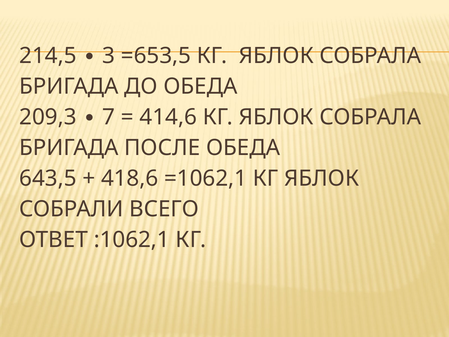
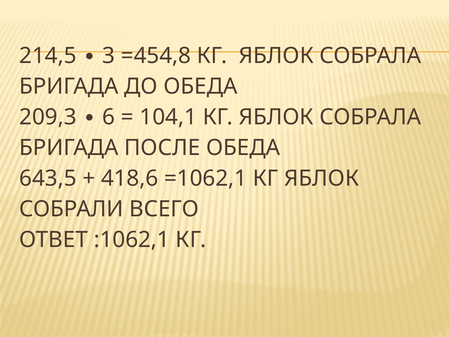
=653,5: =653,5 -> =454,8
7: 7 -> 6
414,6: 414,6 -> 104,1
